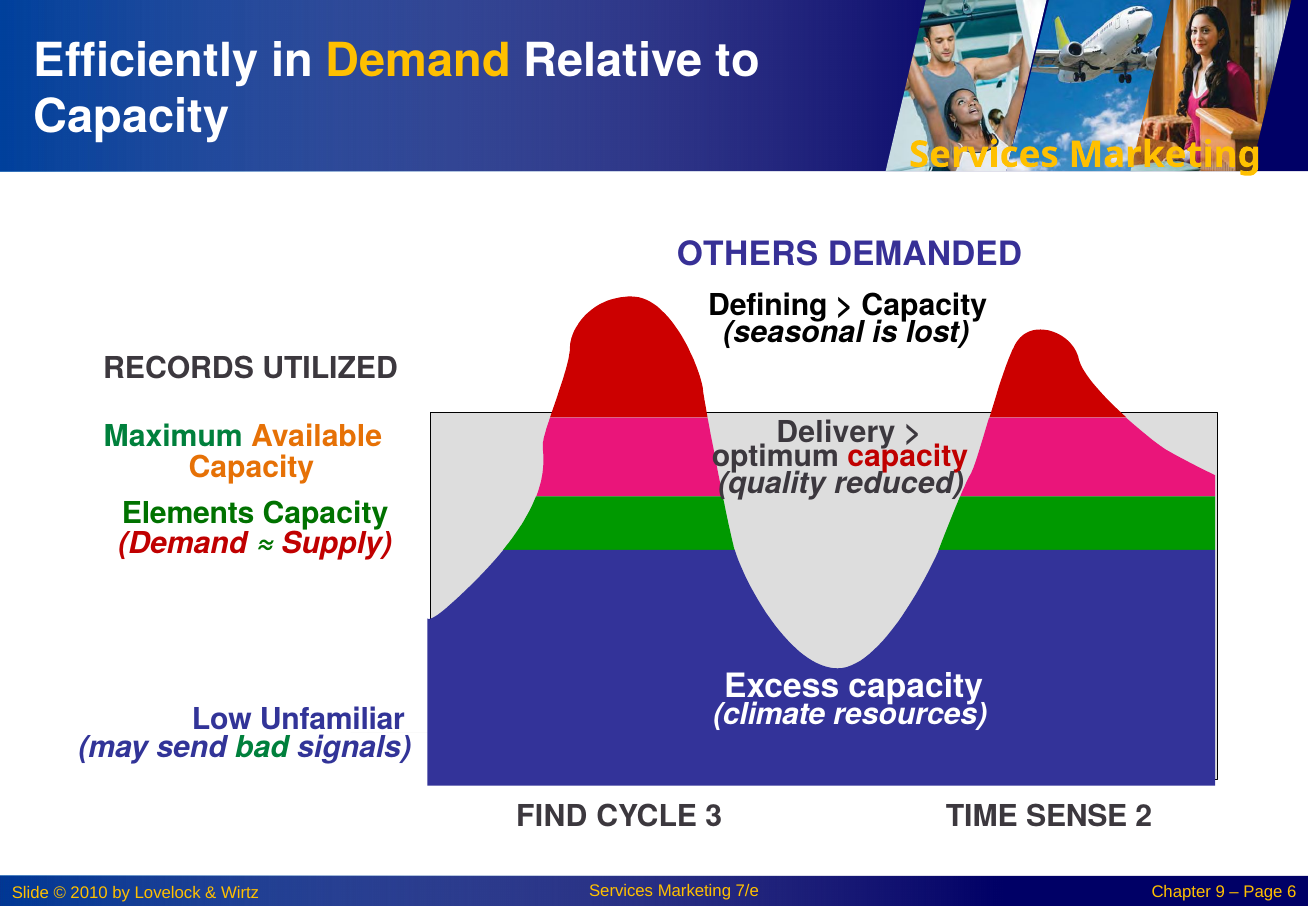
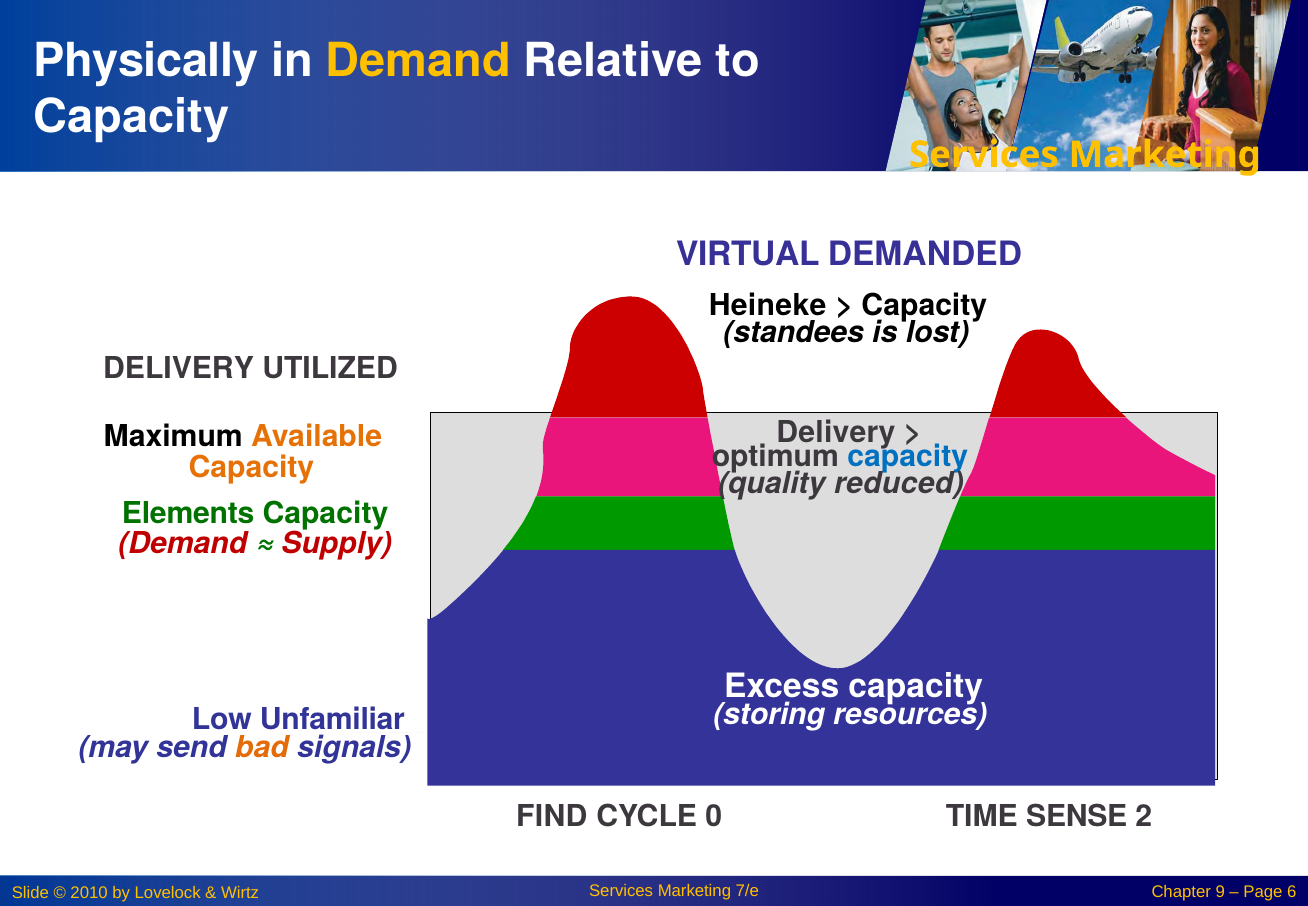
Efficiently: Efficiently -> Physically
OTHERS: OTHERS -> VIRTUAL
Defining: Defining -> Heineke
seasonal: seasonal -> standees
RECORDS at (179, 368): RECORDS -> DELIVERY
Maximum colour: green -> black
capacity at (908, 457) colour: red -> blue
climate: climate -> storing
bad colour: green -> orange
3: 3 -> 0
